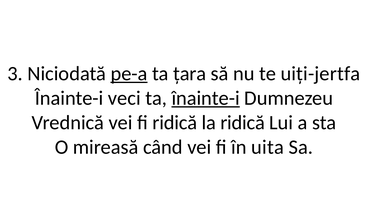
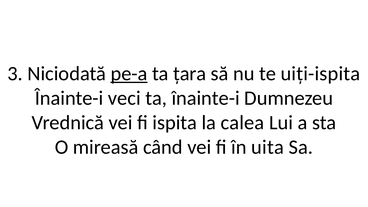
uiți-jertfa: uiți-jertfa -> uiți-ispita
înainte-i at (206, 98) underline: present -> none
fi ridică: ridică -> ispita
la ridică: ridică -> calea
